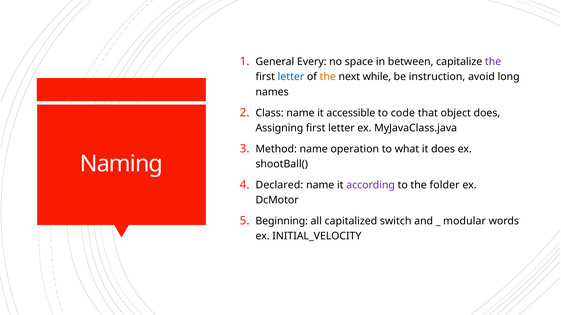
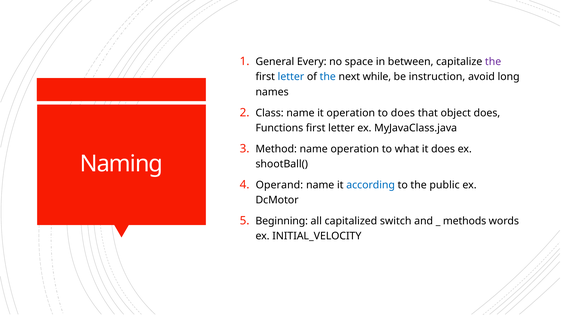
the at (328, 77) colour: orange -> blue
it accessible: accessible -> operation
to code: code -> does
Assigning: Assigning -> Functions
Declared: Declared -> Operand
according colour: purple -> blue
folder: folder -> public
modular: modular -> methods
